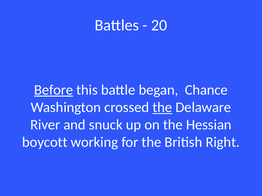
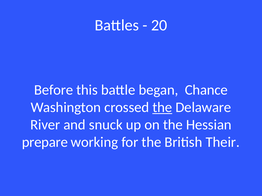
Before underline: present -> none
boycott: boycott -> prepare
Right: Right -> Their
